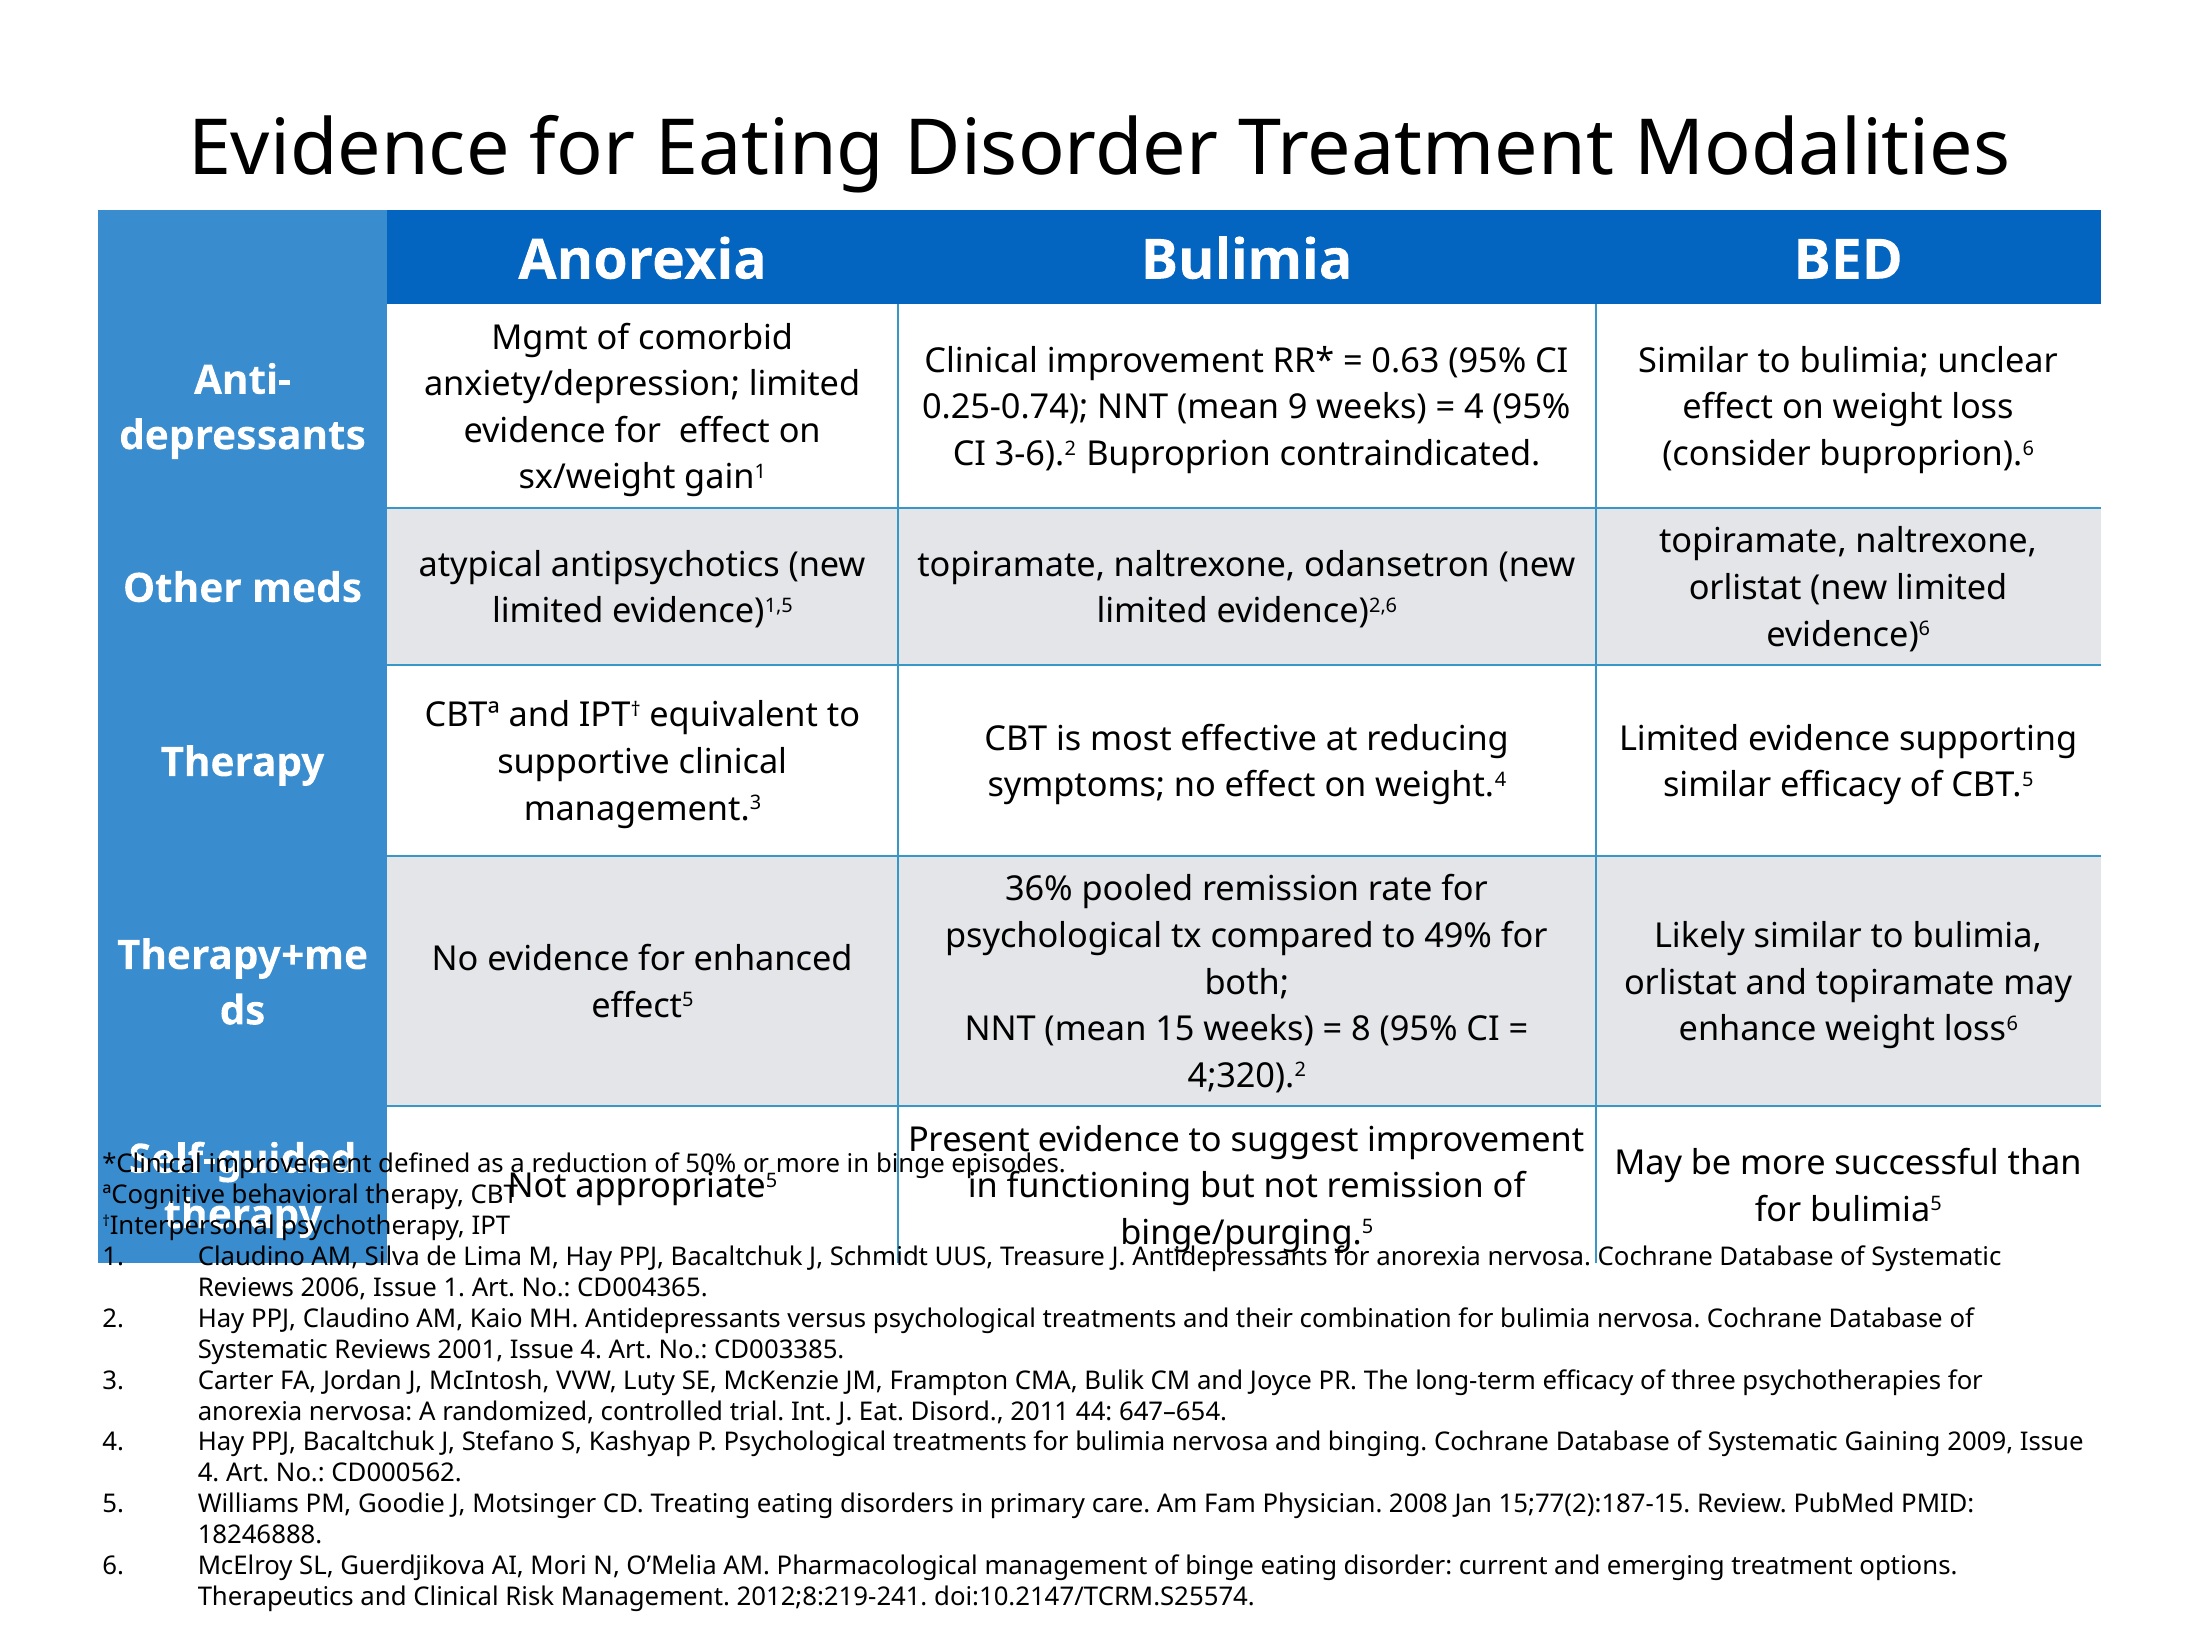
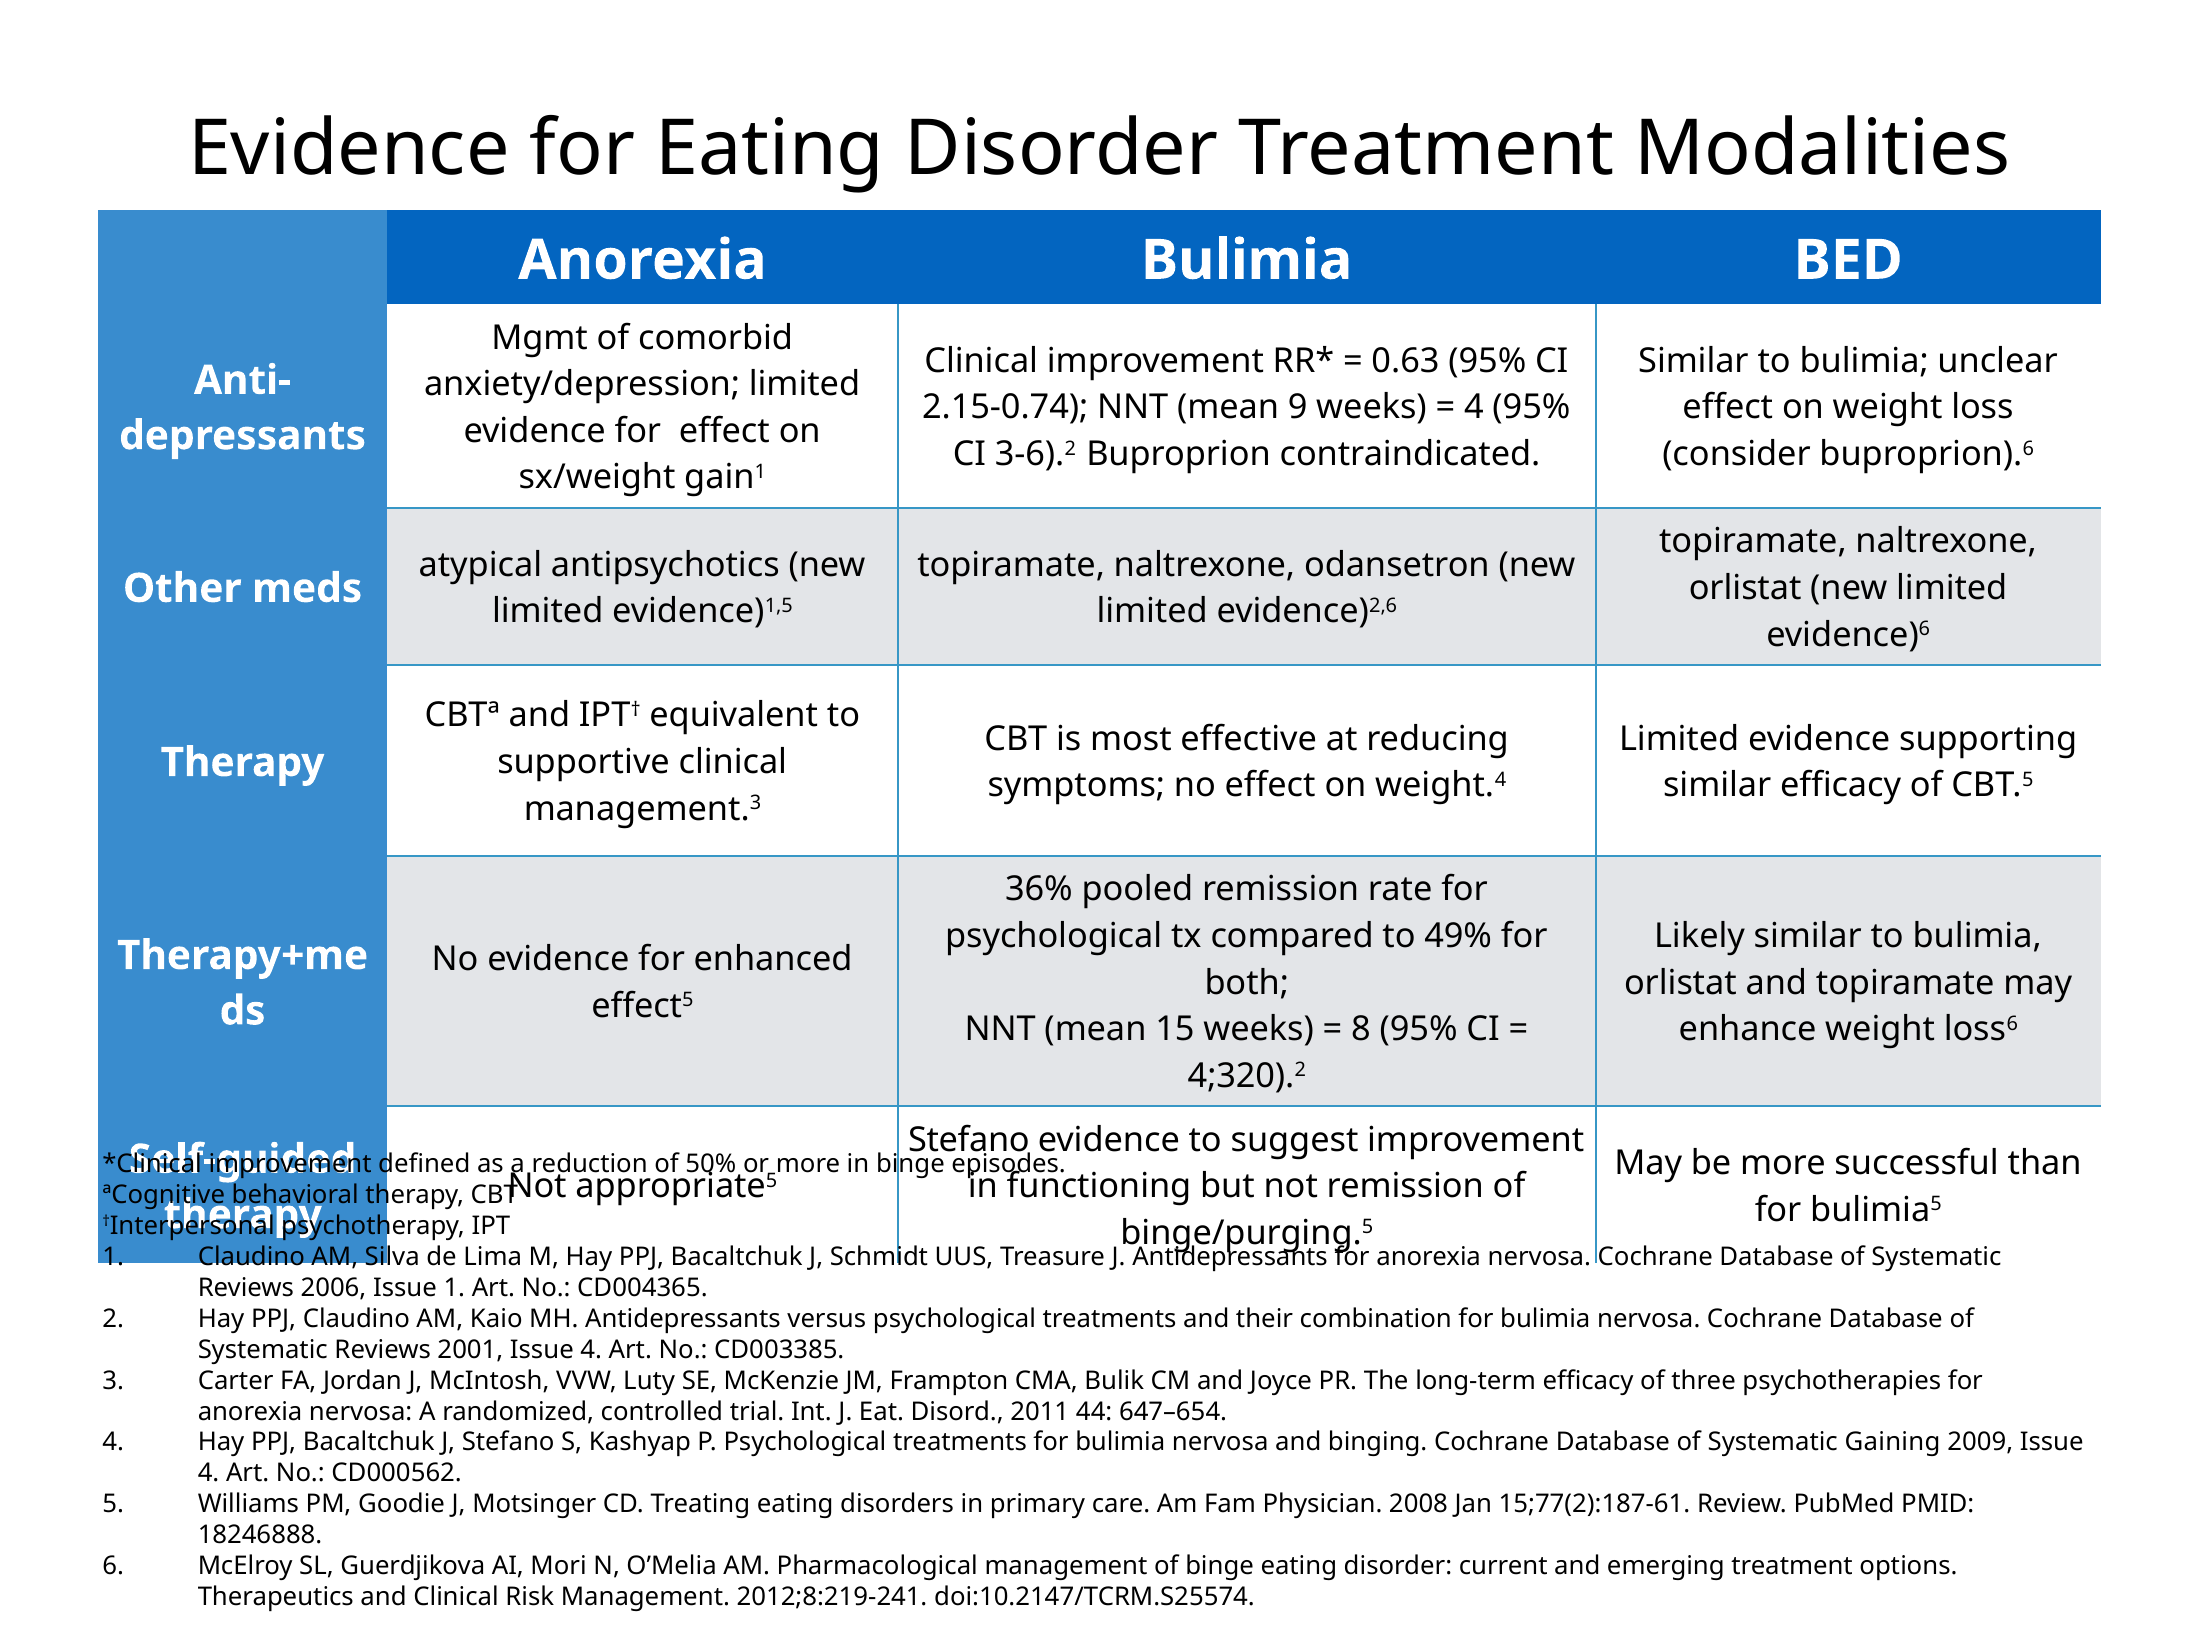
0.25-0.74: 0.25-0.74 -> 2.15-0.74
Present at (969, 1140): Present -> Stefano
15;77(2):187-15: 15;77(2):187-15 -> 15;77(2):187-61
